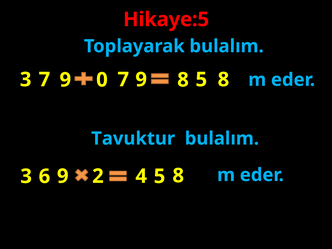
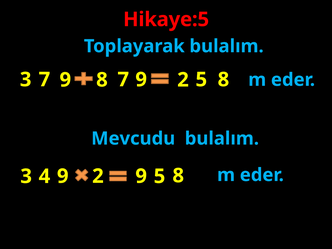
9 0: 0 -> 8
7 9 8: 8 -> 2
Tavuktur: Tavuktur -> Mevcudu
6: 6 -> 4
2 4: 4 -> 9
